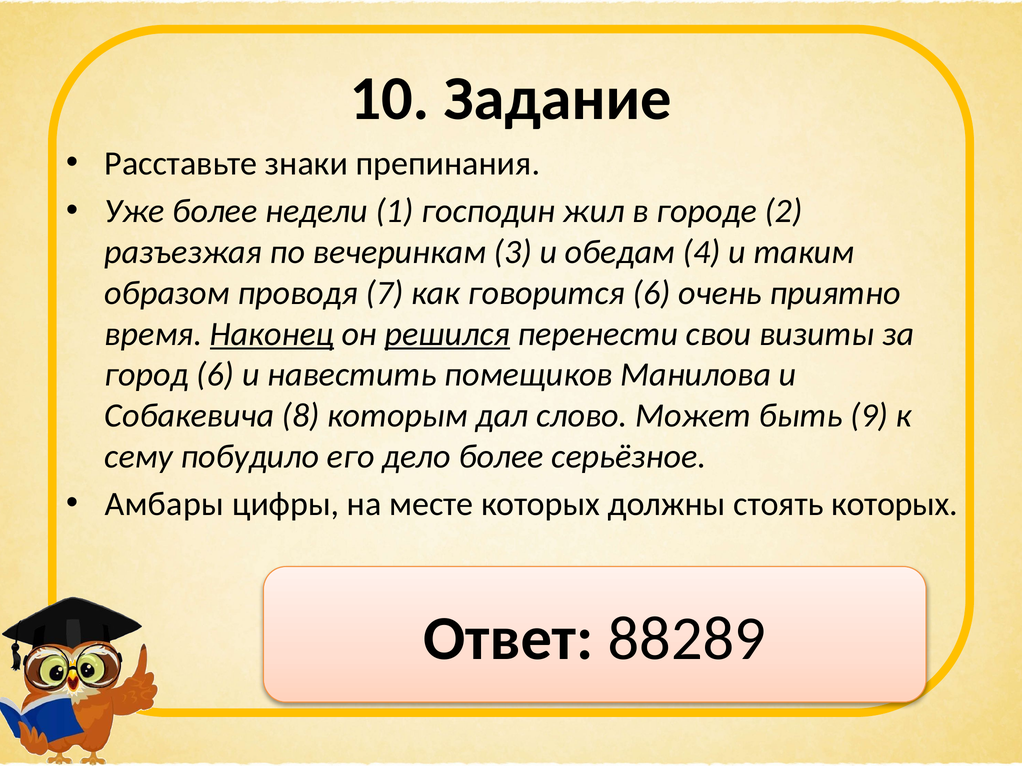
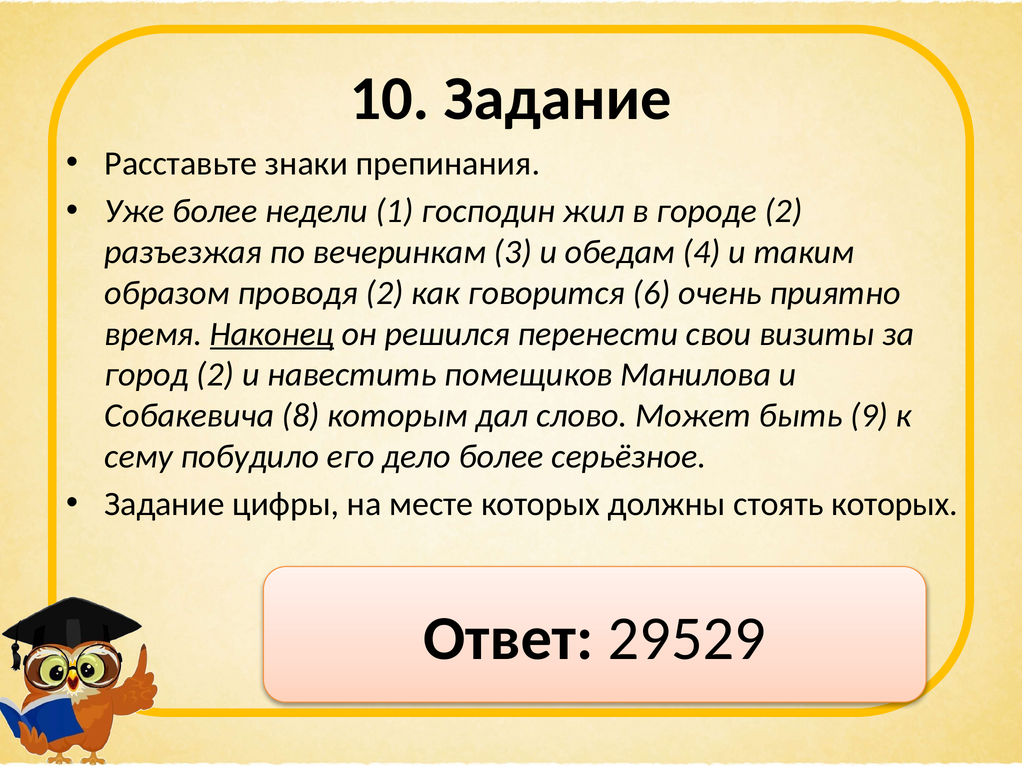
проводя 7: 7 -> 2
решился underline: present -> none
город 6: 6 -> 2
Амбары at (164, 504): Амбары -> Задание
88289: 88289 -> 29529
